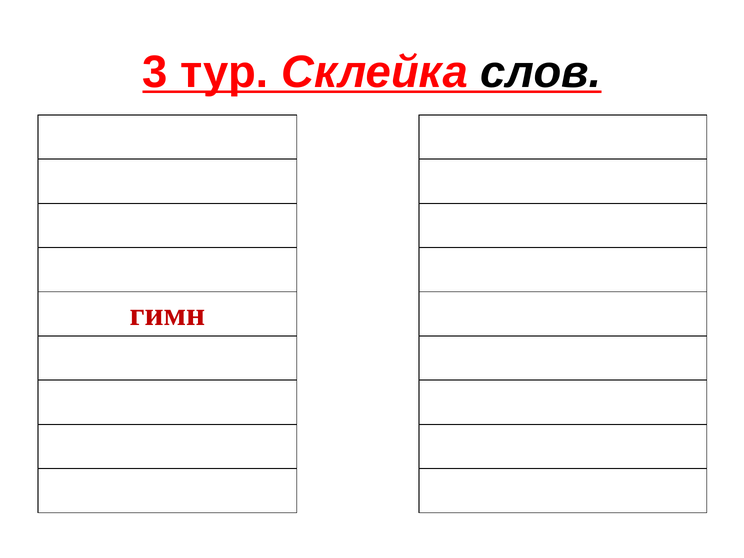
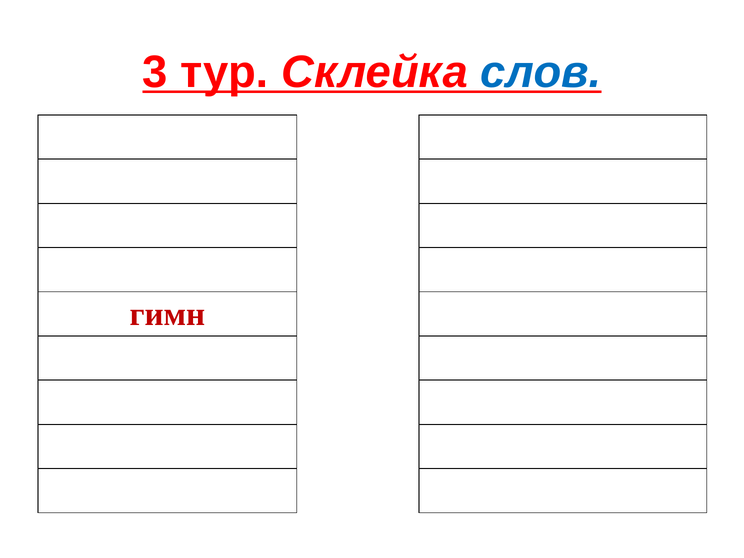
слов colour: black -> blue
